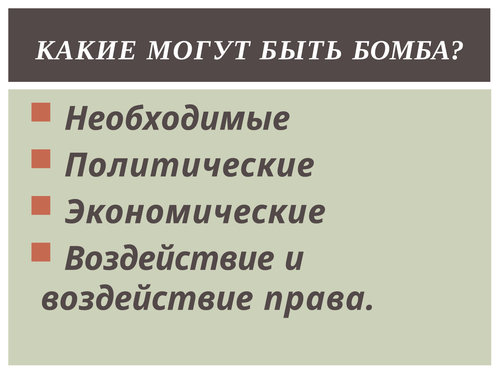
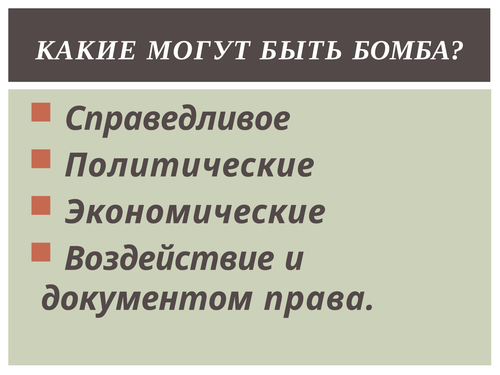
Необходимые: Необходимые -> Справедливое
воздействие at (147, 299): воздействие -> документом
